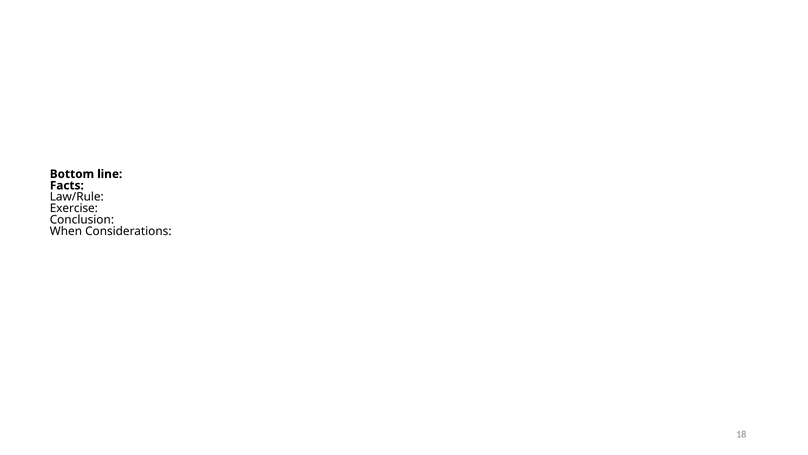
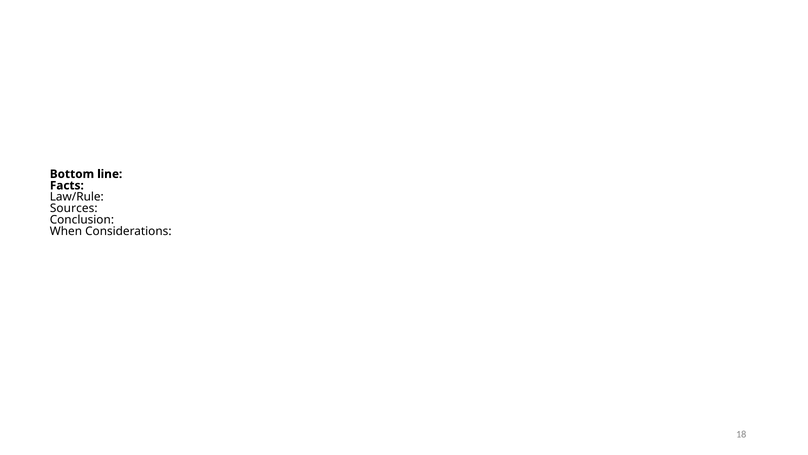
Exercise: Exercise -> Sources
